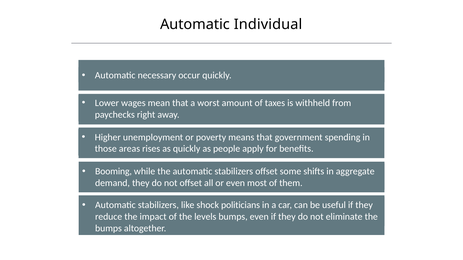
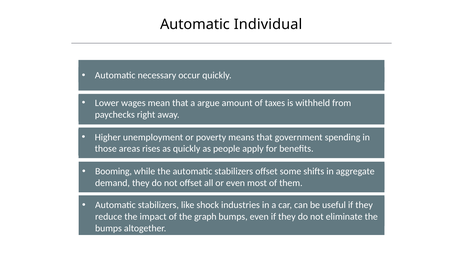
worst: worst -> argue
politicians: politicians -> industries
levels: levels -> graph
